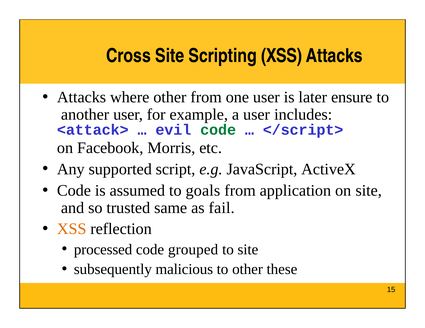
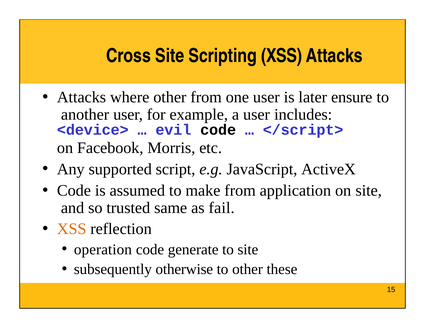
<attack>: <attack> -> <device>
code at (218, 130) colour: green -> black
goals: goals -> make
processed: processed -> operation
grouped: grouped -> generate
malicious: malicious -> otherwise
